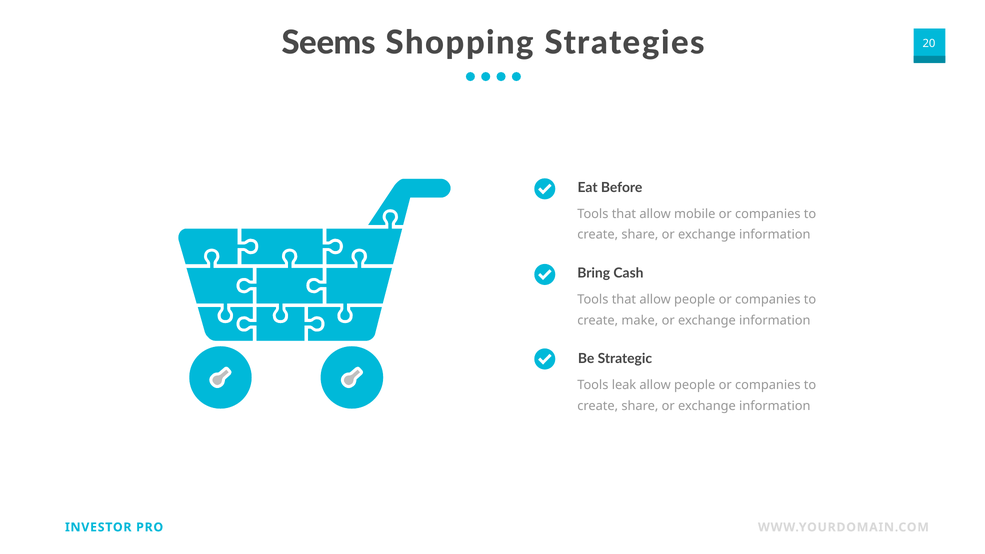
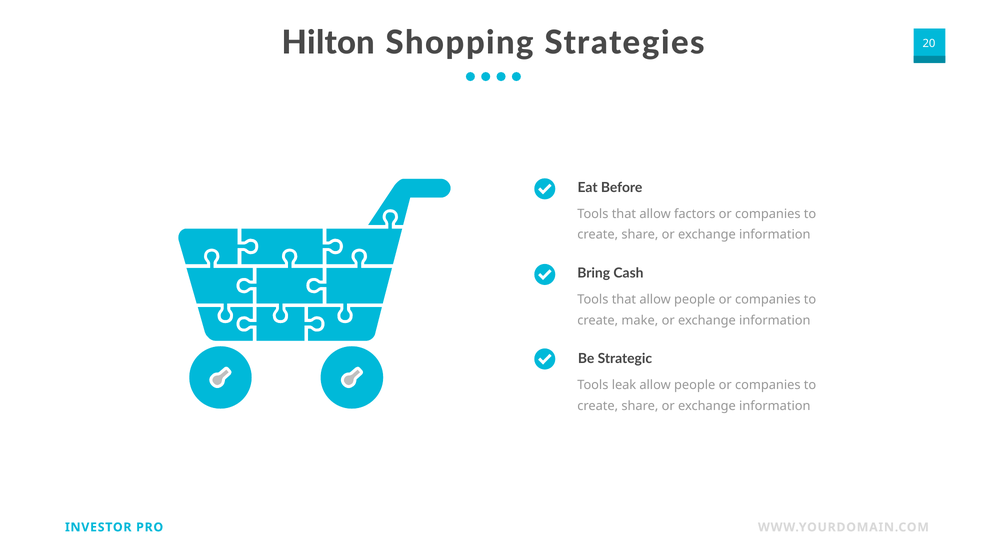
Seems: Seems -> Hilton
mobile: mobile -> factors
